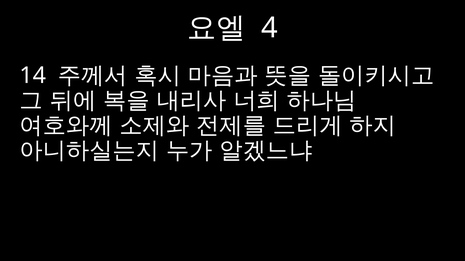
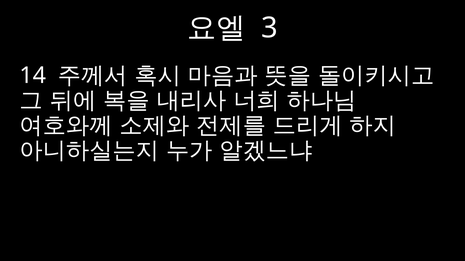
4: 4 -> 3
